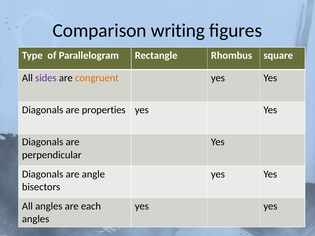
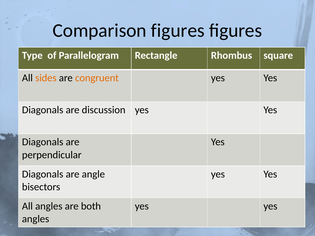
Comparison writing: writing -> figures
sides colour: purple -> orange
properties: properties -> discussion
each: each -> both
